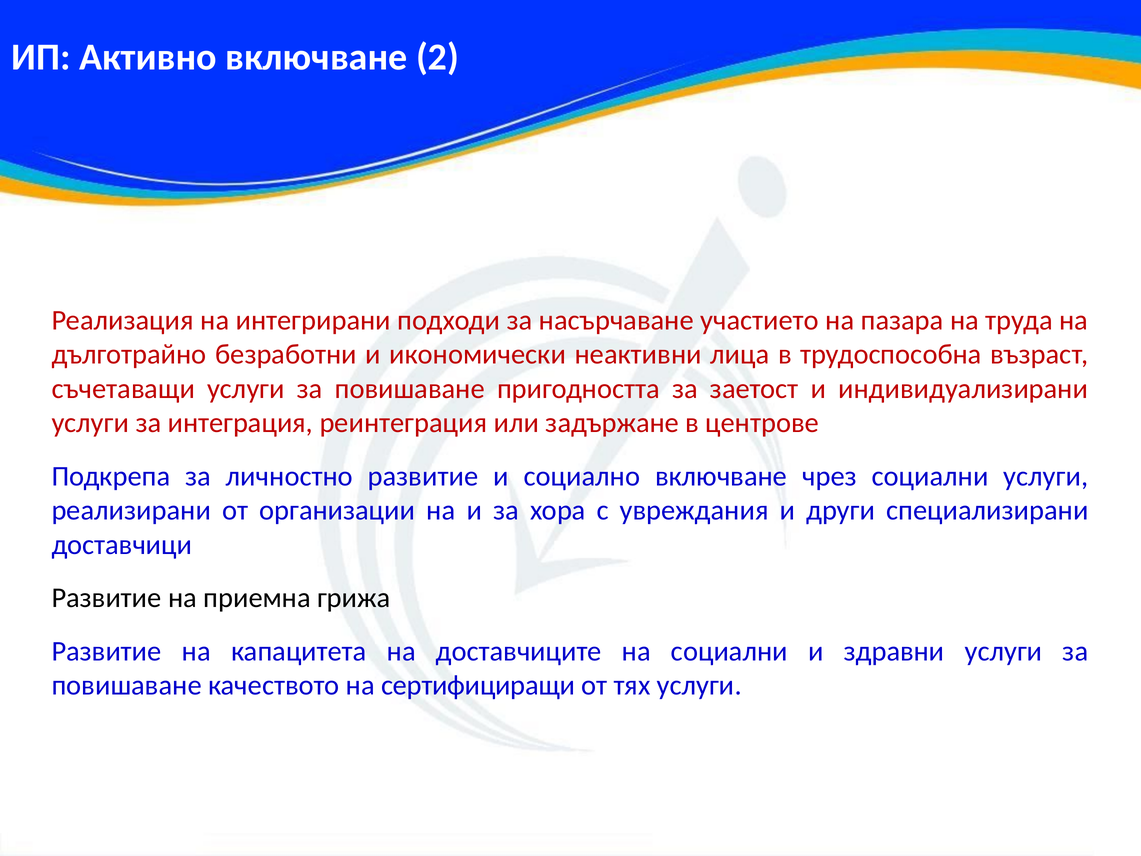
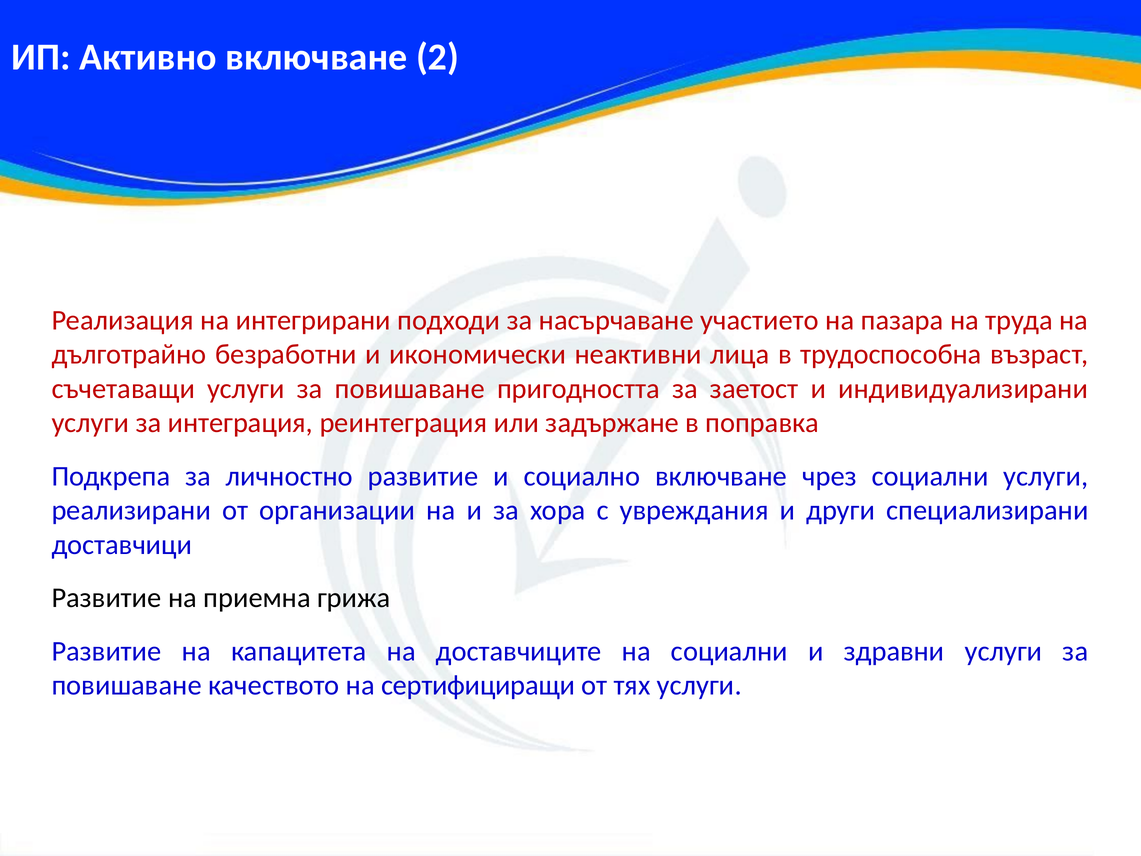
центрове: центрове -> поправка
